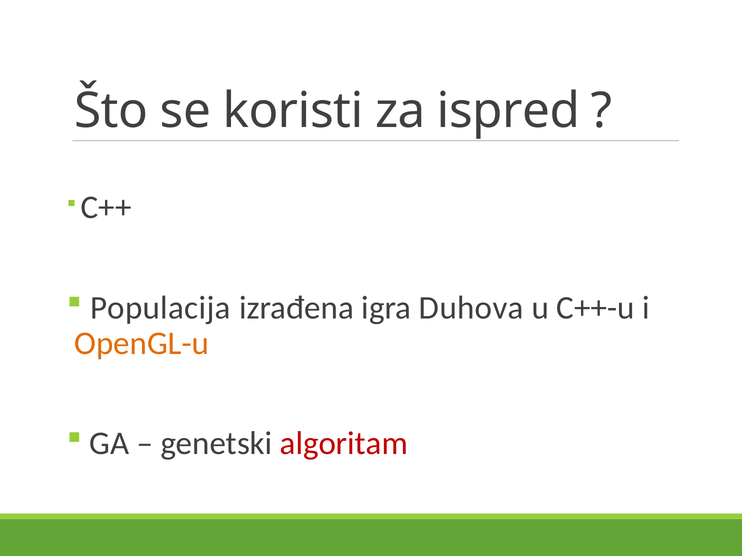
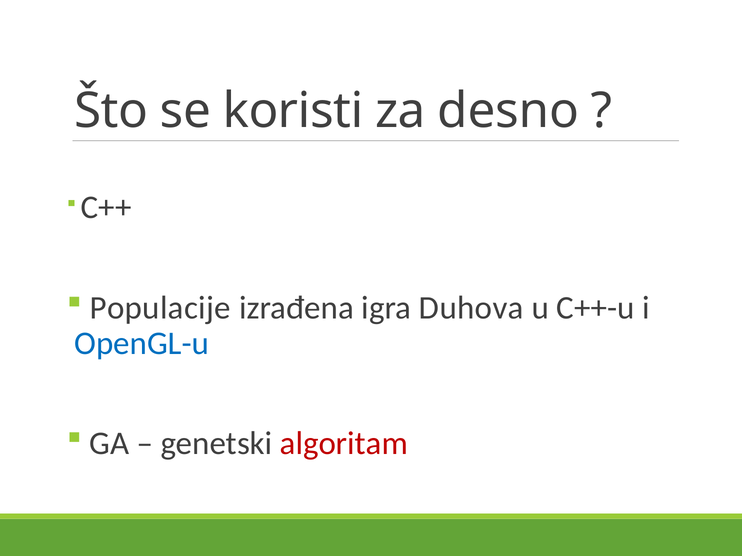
ispred: ispred -> desno
Populacija: Populacija -> Populacije
OpenGL-u colour: orange -> blue
